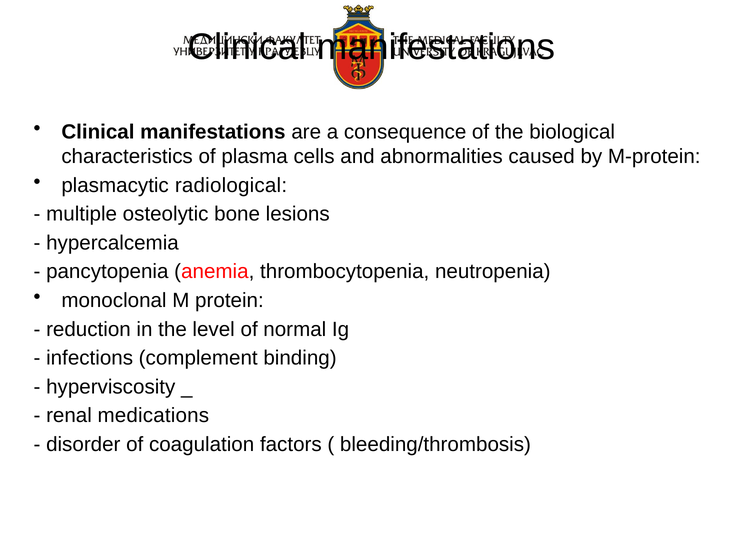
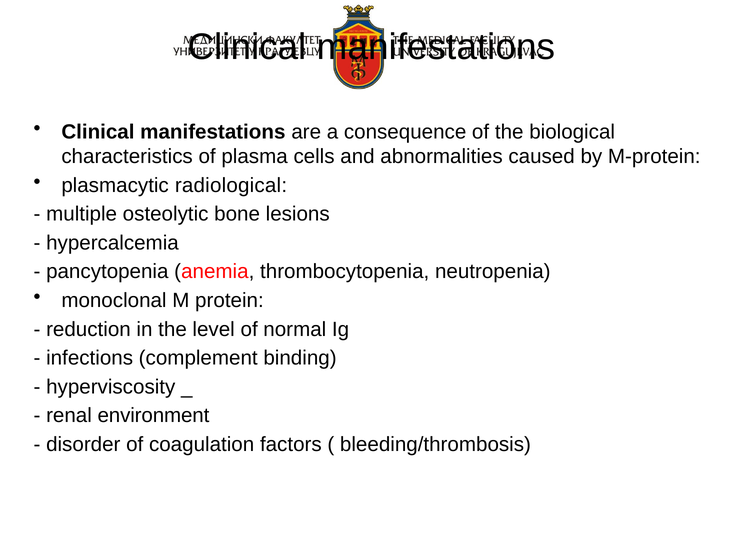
medications: medications -> environment
